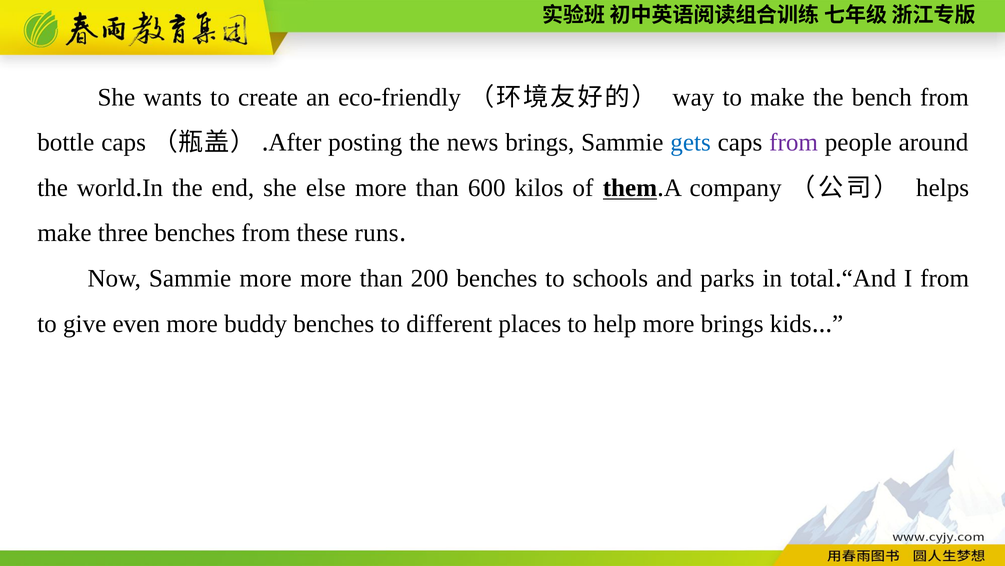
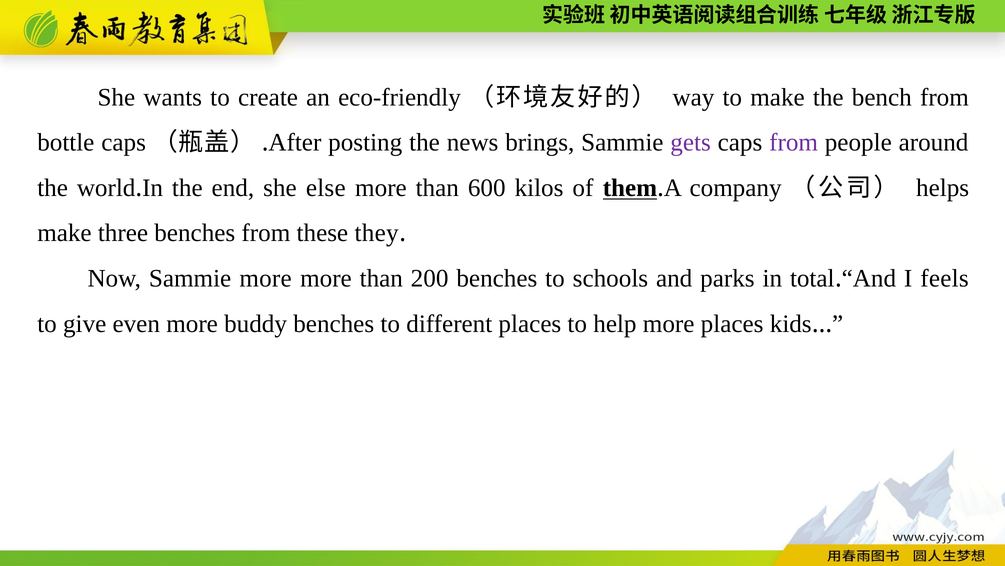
gets colour: blue -> purple
runs: runs -> they
I from: from -> feels
more brings: brings -> places
